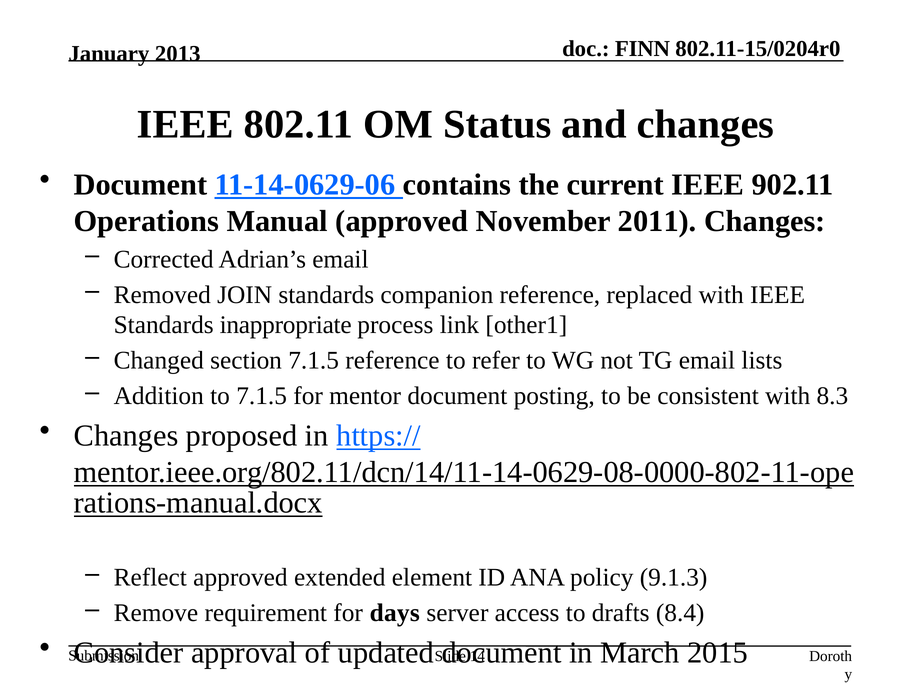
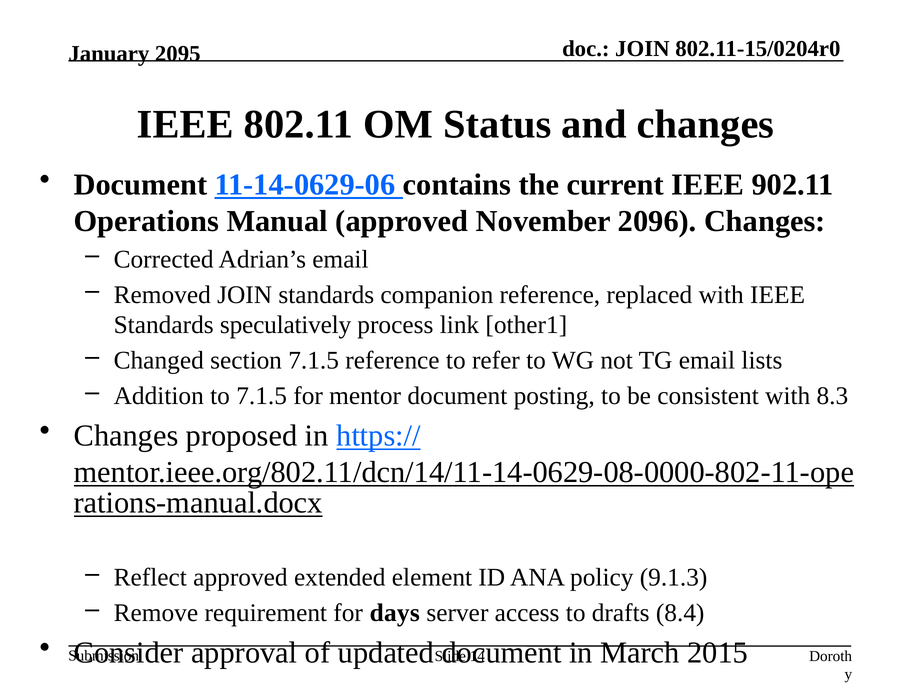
FINN at (643, 49): FINN -> JOIN
2013: 2013 -> 2095
2011: 2011 -> 2096
inappropriate: inappropriate -> speculatively
